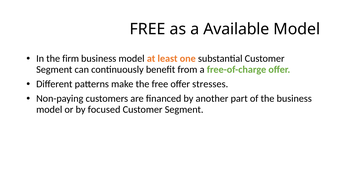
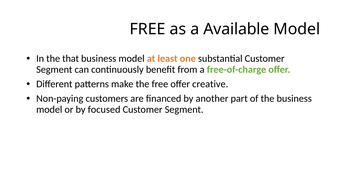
firm: firm -> that
stresses: stresses -> creative
